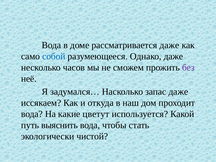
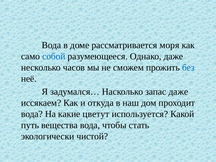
рассматривается даже: даже -> моря
без colour: purple -> blue
выяснить: выяснить -> вещества
